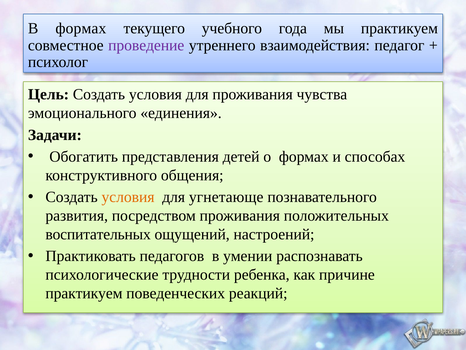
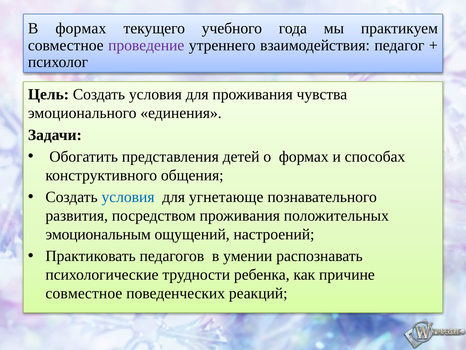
условия at (128, 197) colour: orange -> blue
воспитательных: воспитательных -> эмоциональным
практикуем at (84, 293): практикуем -> совместное
